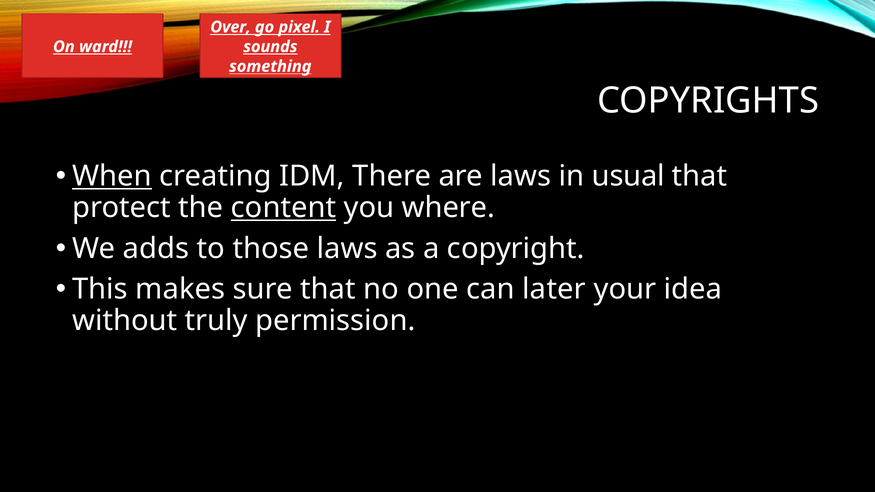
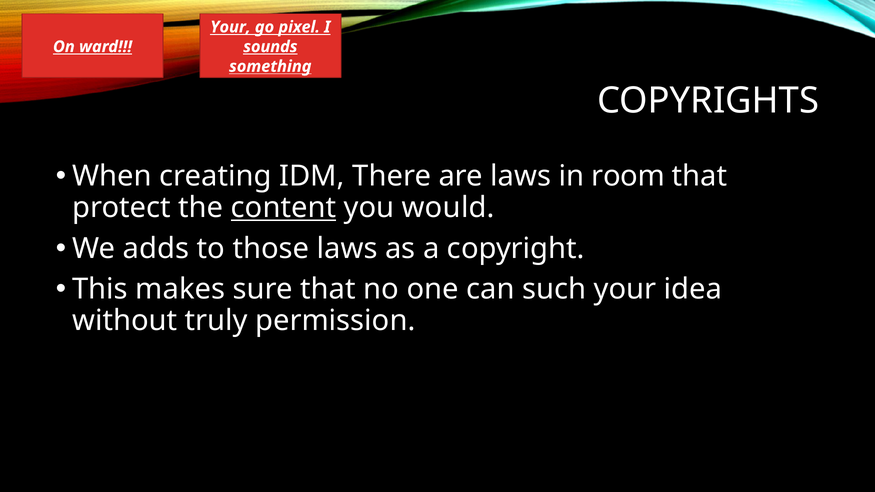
Over at (230, 27): Over -> Your
When underline: present -> none
usual: usual -> room
where: where -> would
later: later -> such
